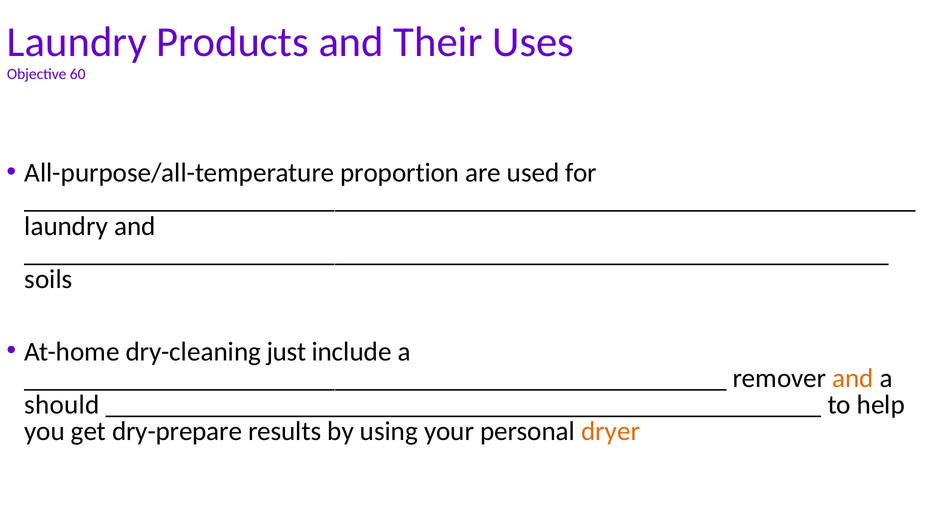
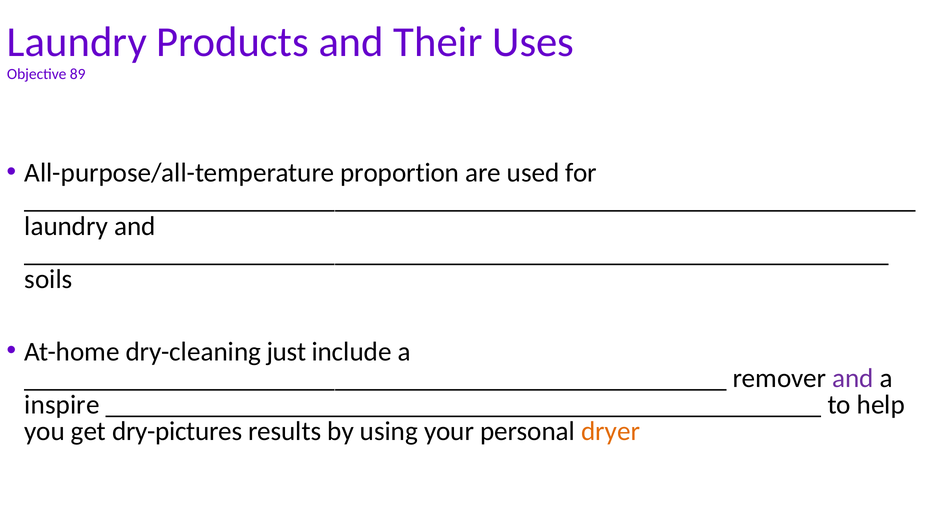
60: 60 -> 89
and at (853, 378) colour: orange -> purple
should: should -> inspire
dry-prepare: dry-prepare -> dry-pictures
